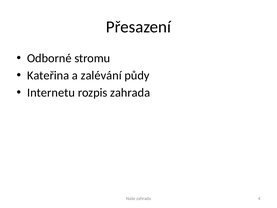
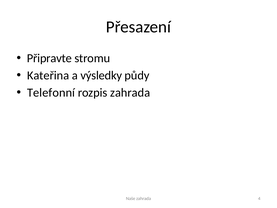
Odborné: Odborné -> Připravte
zalévání: zalévání -> výsledky
Internetu: Internetu -> Telefonní
